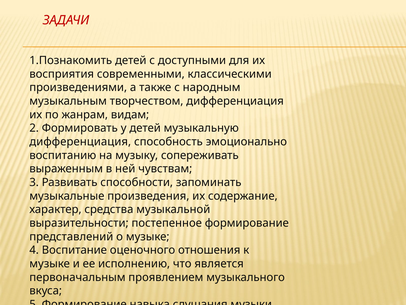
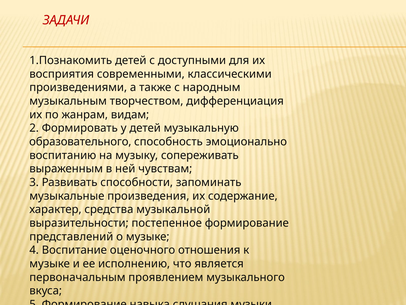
дифференциация at (80, 142): дифференциация -> образовательного
